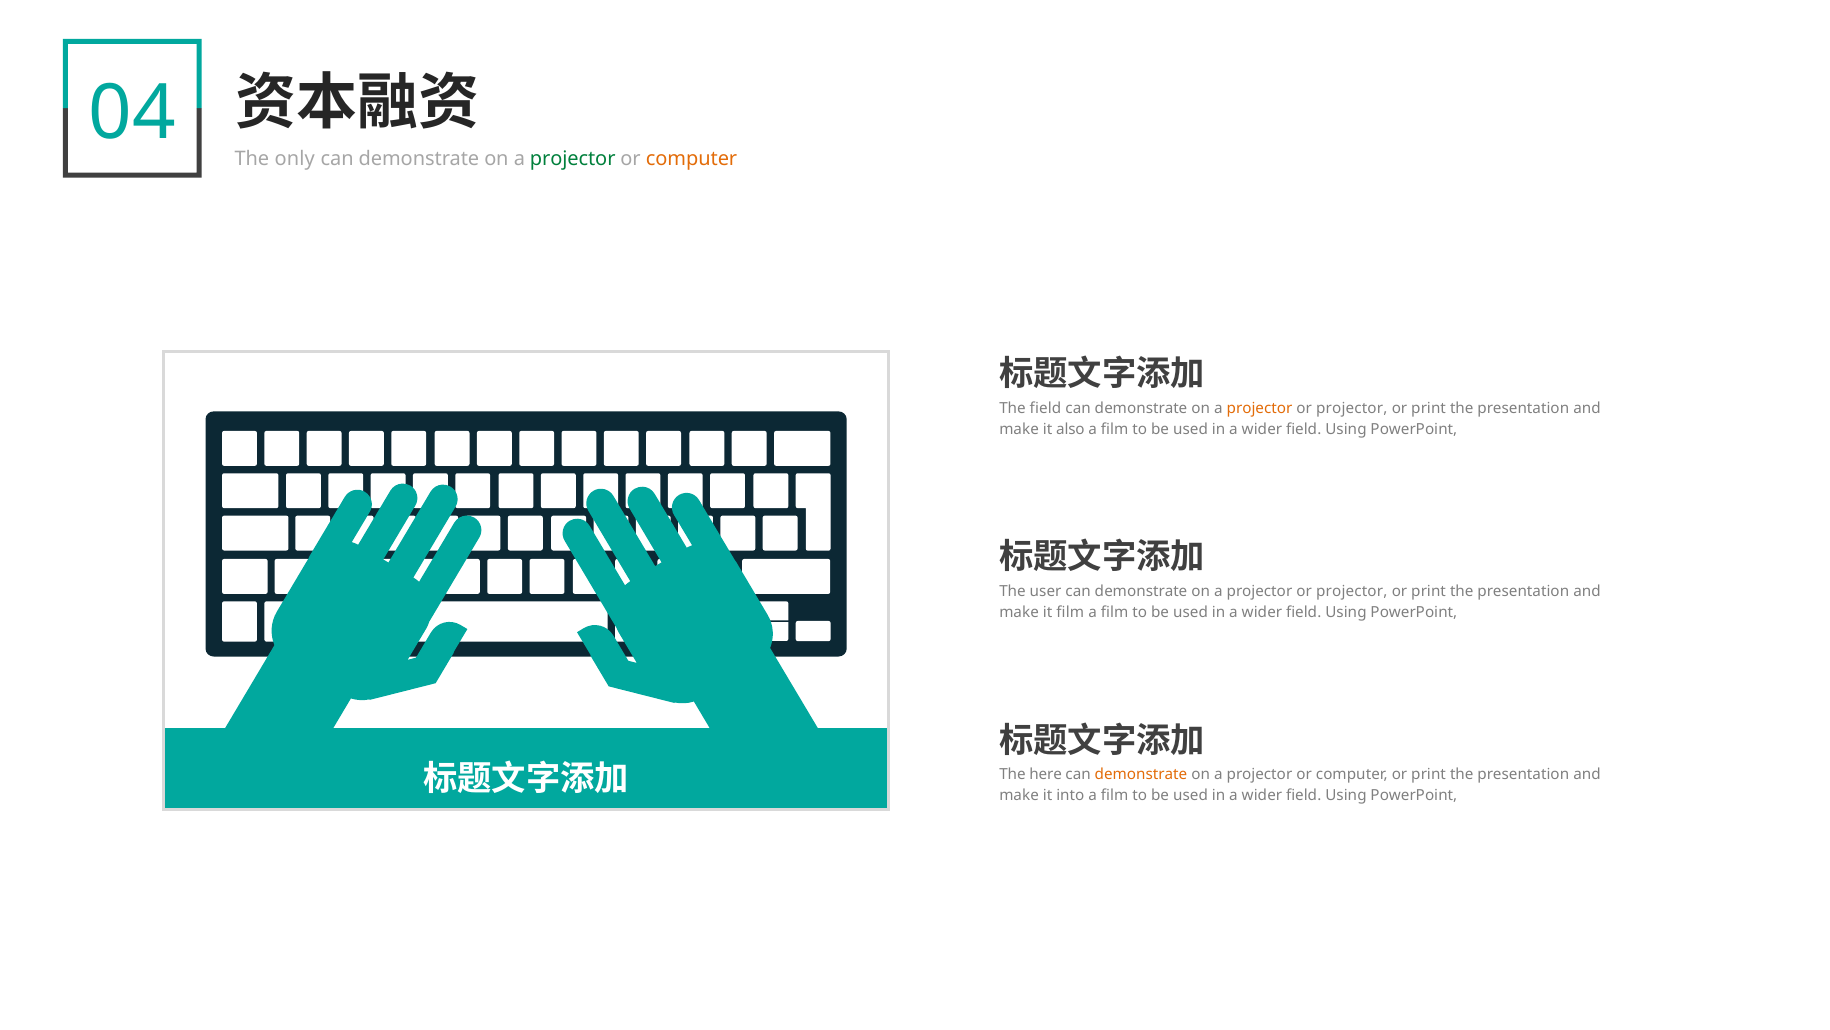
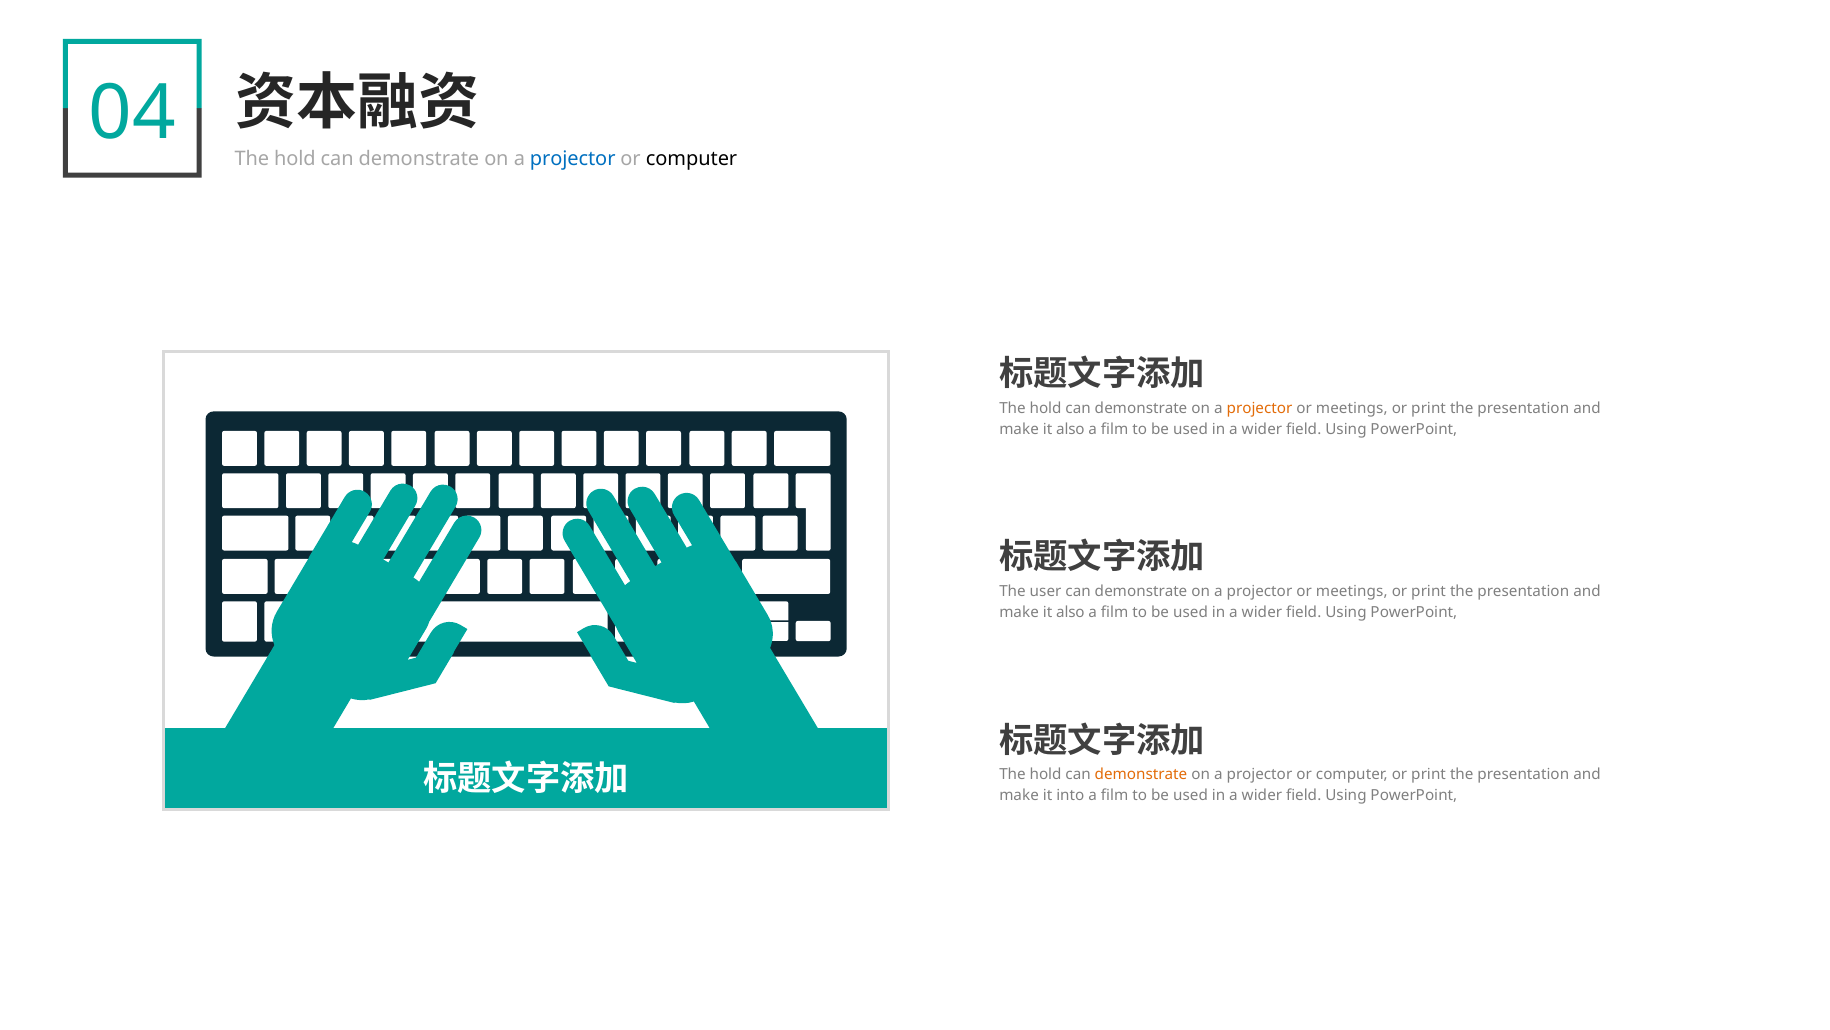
only at (295, 158): only -> hold
projector at (573, 158) colour: green -> blue
computer at (692, 158) colour: orange -> black
field at (1045, 408): field -> hold
projector at (1352, 408): projector -> meetings
projector at (1352, 591): projector -> meetings
film at (1070, 612): film -> also
here at (1046, 774): here -> hold
